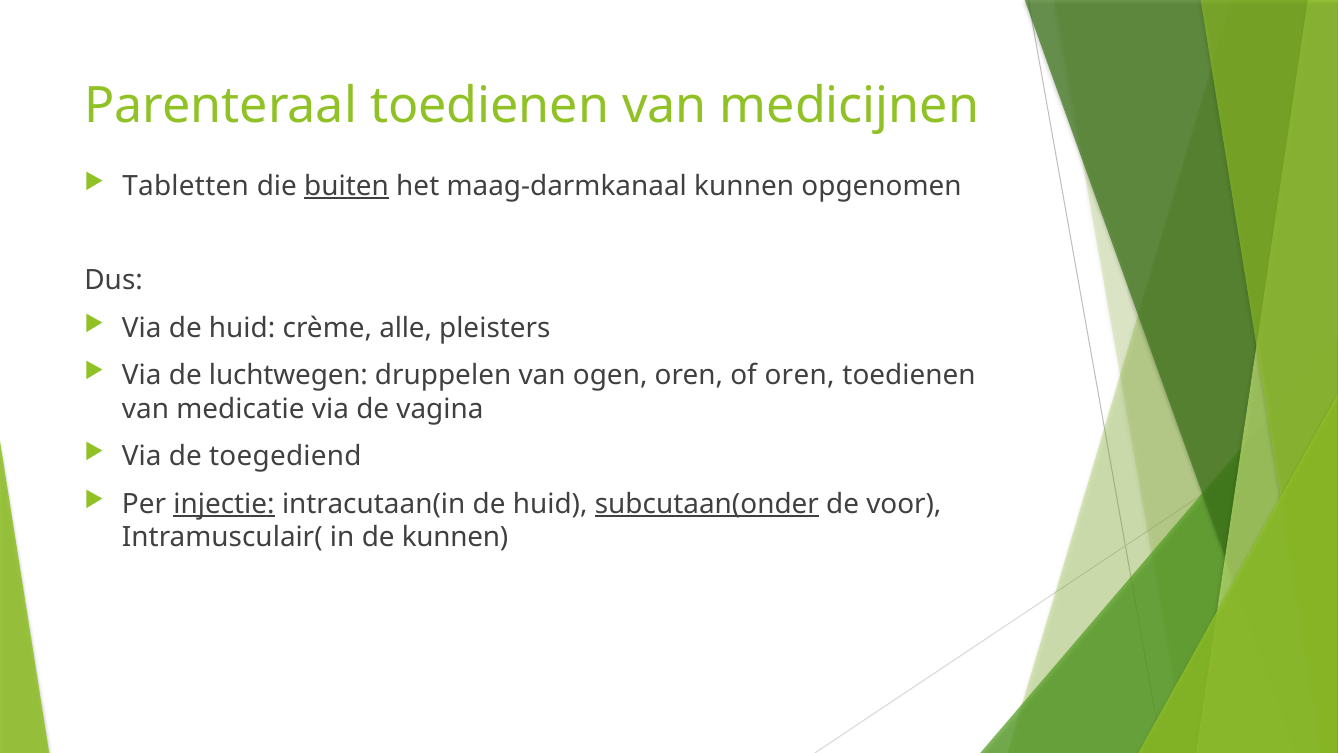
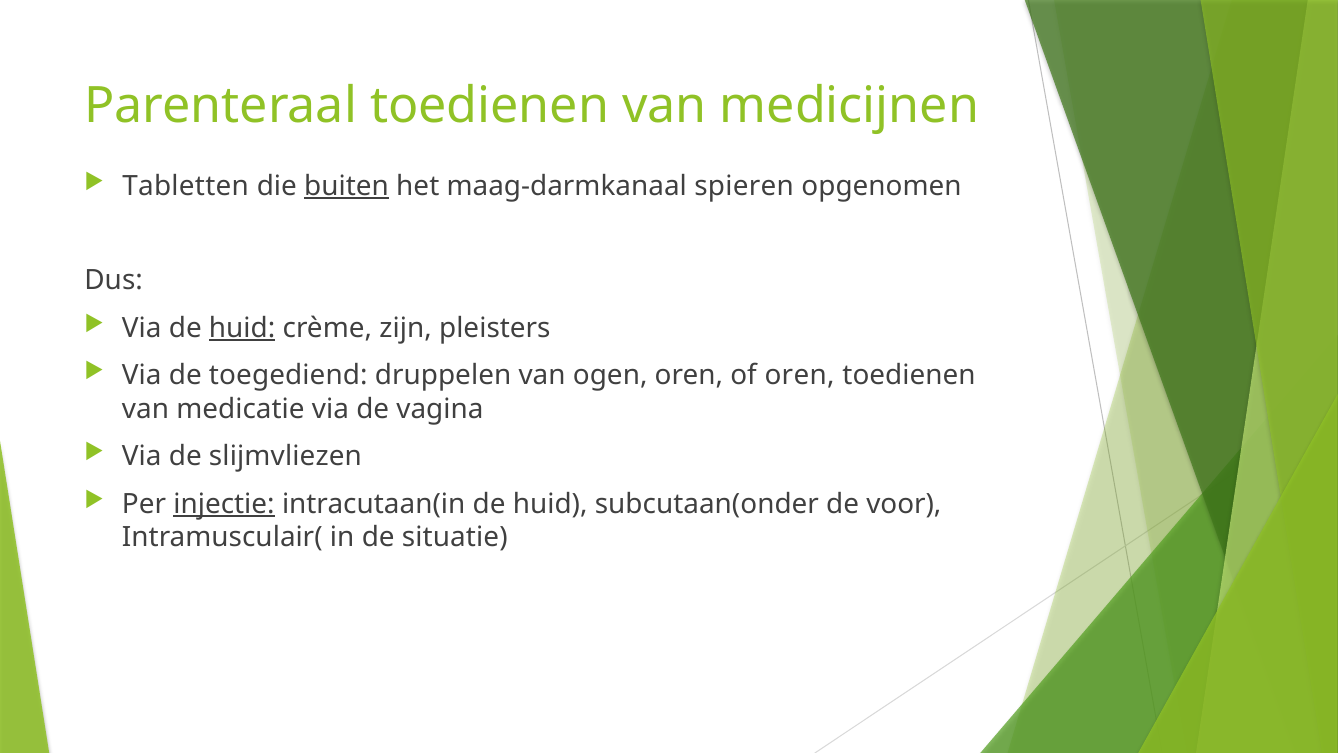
maag-darmkanaal kunnen: kunnen -> spieren
huid at (242, 328) underline: none -> present
alle: alle -> zijn
luchtwegen: luchtwegen -> toegediend
toegediend: toegediend -> slijmvliezen
subcutaan(onder underline: present -> none
de kunnen: kunnen -> situatie
